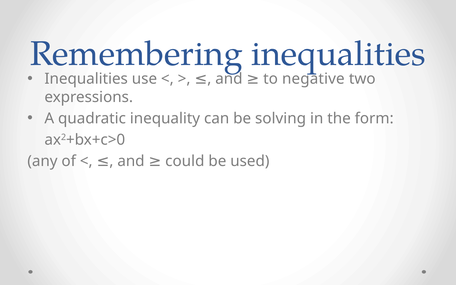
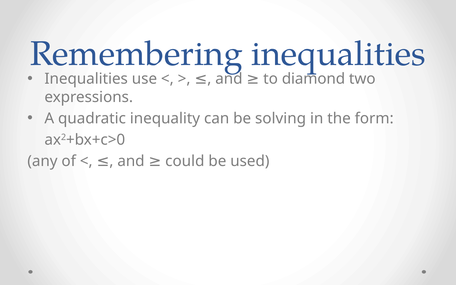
negative: negative -> diamond
